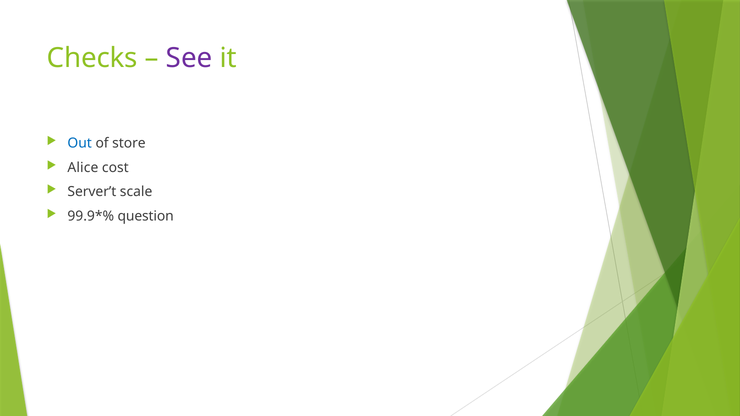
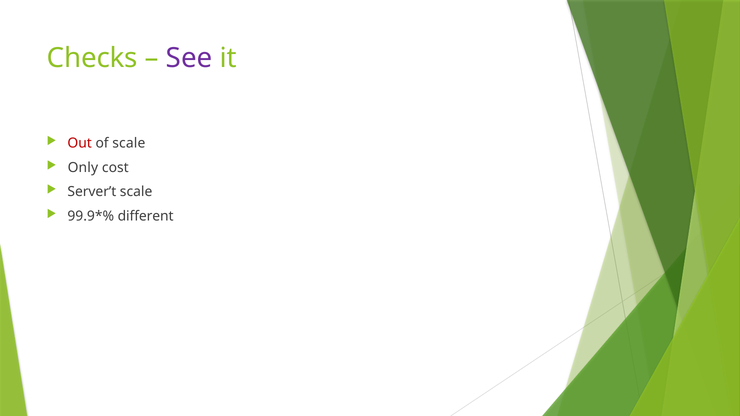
Out colour: blue -> red
of store: store -> scale
Alice: Alice -> Only
question: question -> different
